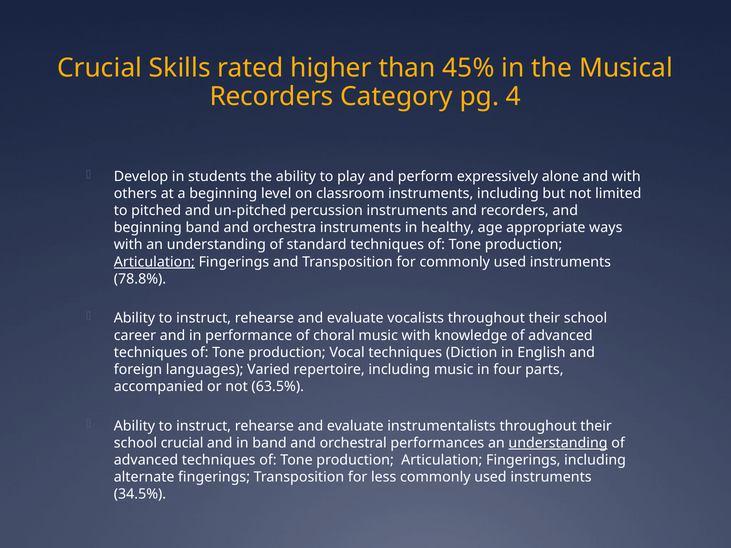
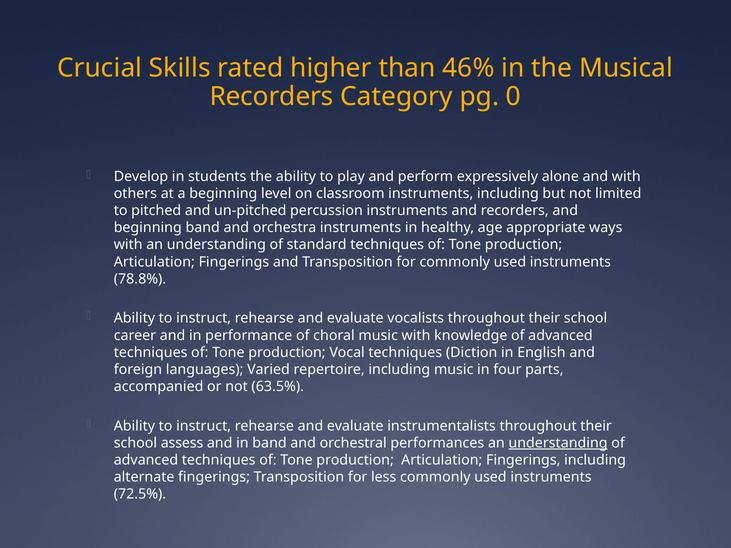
45%: 45% -> 46%
4: 4 -> 0
Articulation at (154, 262) underline: present -> none
school crucial: crucial -> assess
34.5%: 34.5% -> 72.5%
